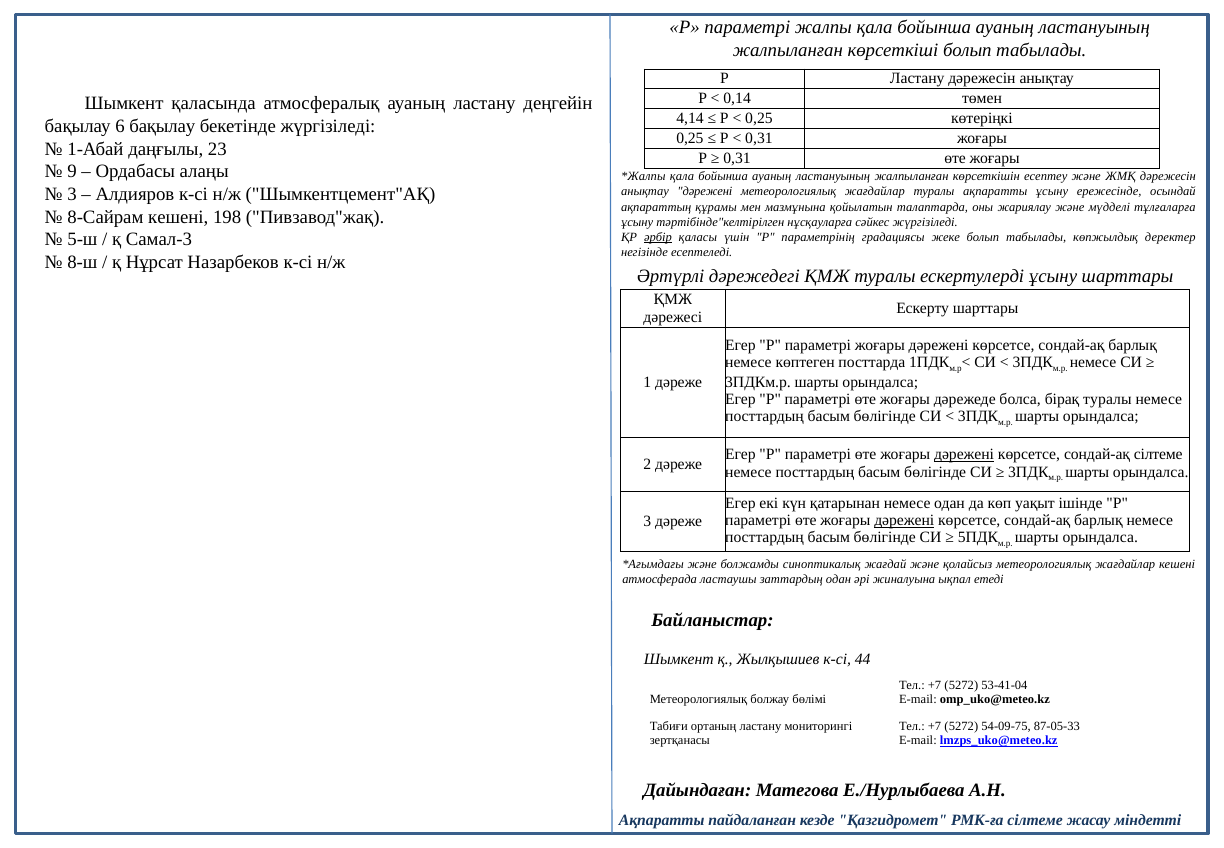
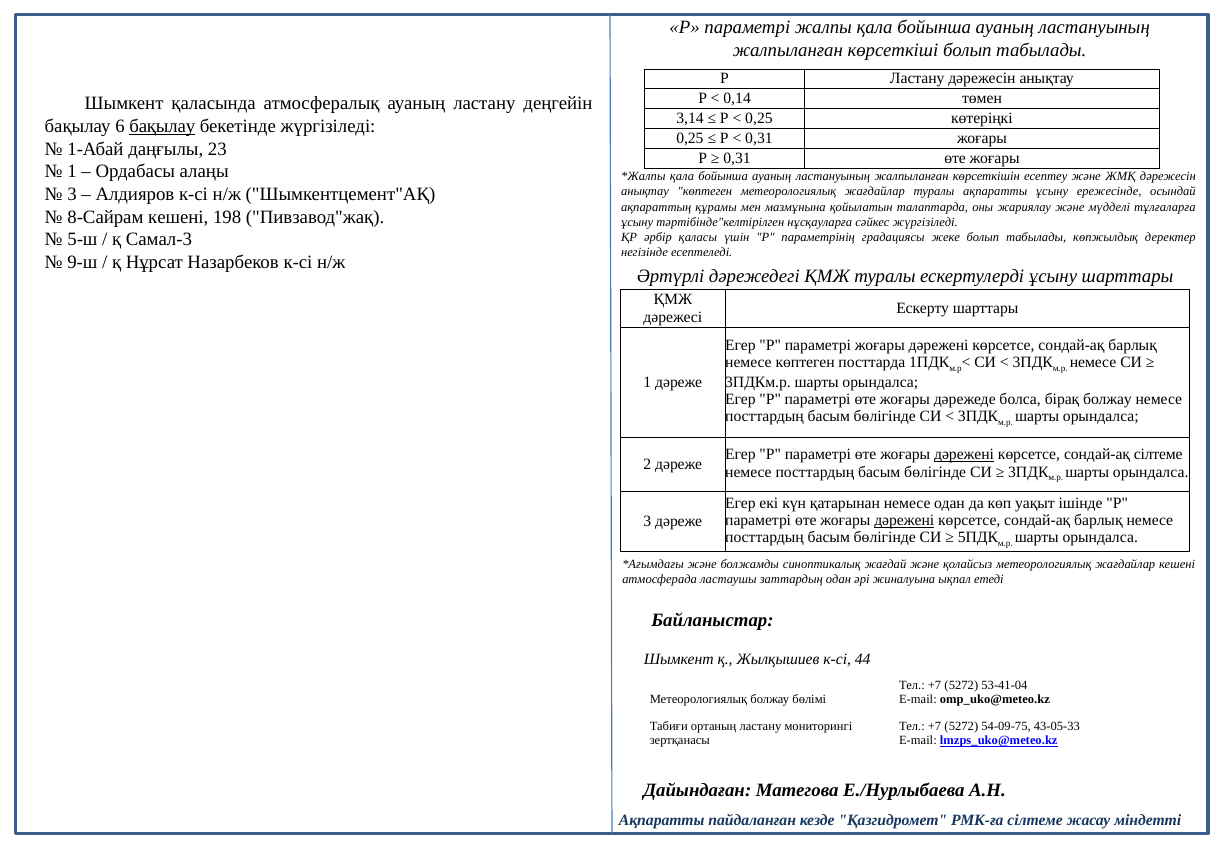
4,14: 4,14 -> 3,14
бақылау at (162, 126) underline: none -> present
9 at (72, 171): 9 -> 1
анықтау дәрежені: дәрежені -> көптеген
әрбір underline: present -> none
8-ш: 8-ш -> 9-ш
бірақ туралы: туралы -> болжау
87-05-33: 87-05-33 -> 43-05-33
